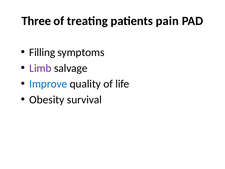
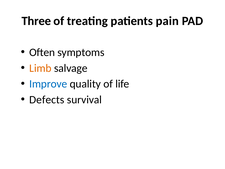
Filling: Filling -> Often
Limb colour: purple -> orange
Obesity: Obesity -> Defects
